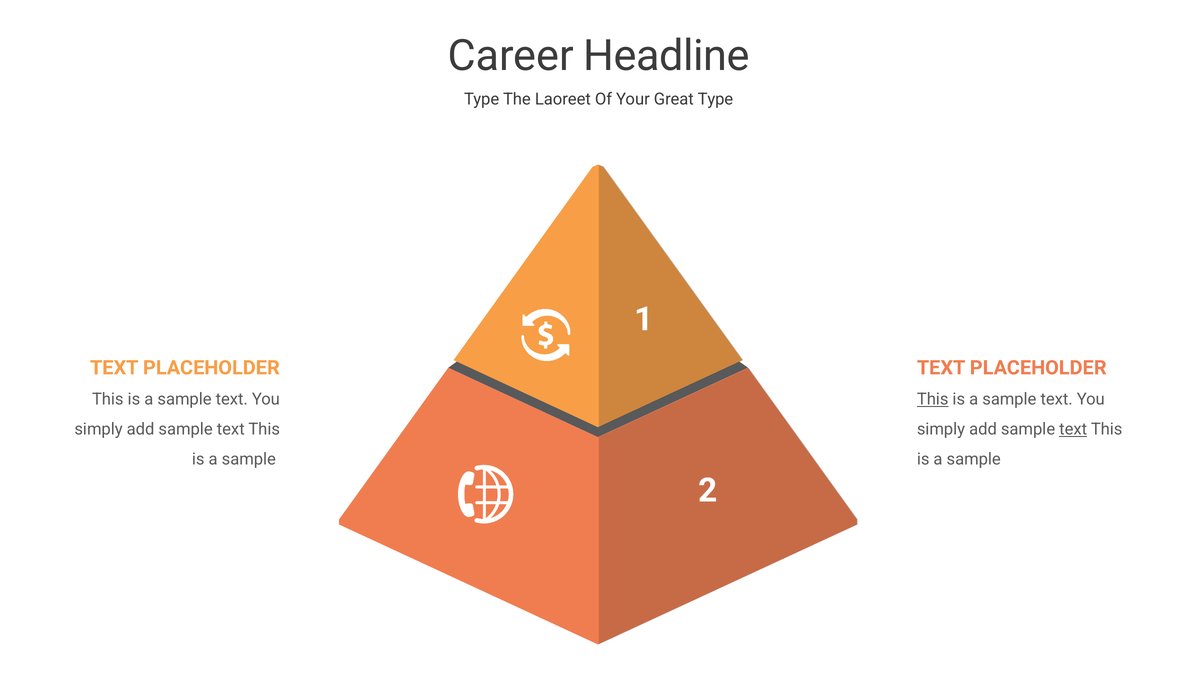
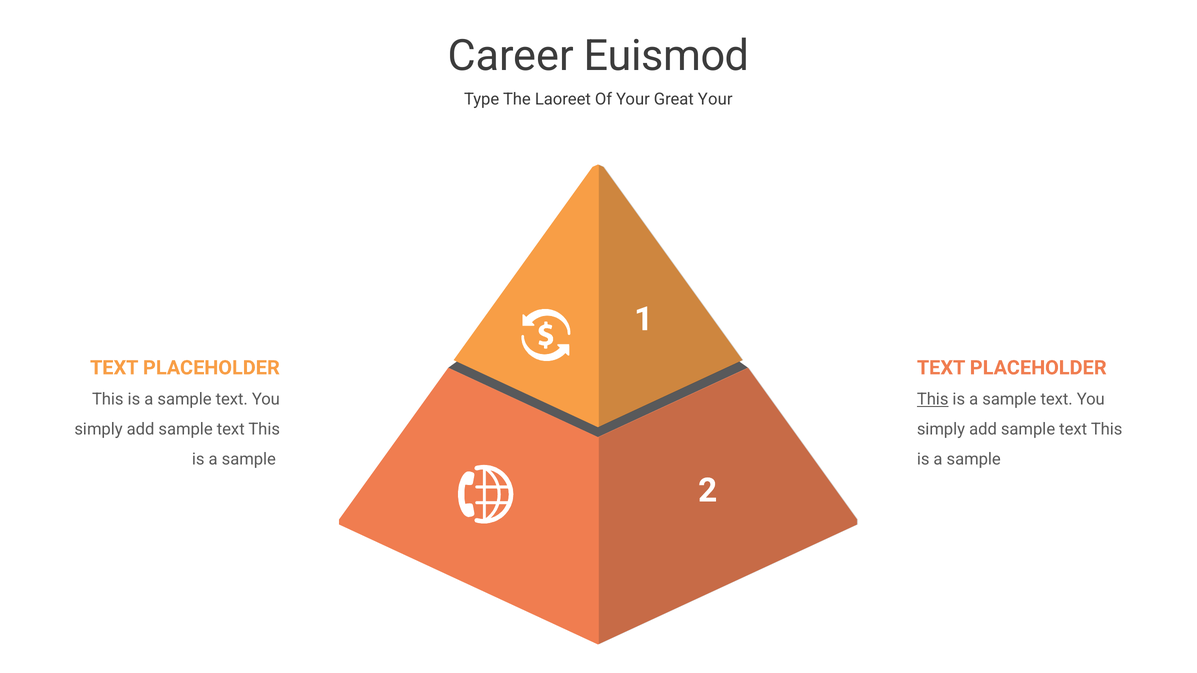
Headline: Headline -> Euismod
Great Type: Type -> Your
text at (1073, 430) underline: present -> none
